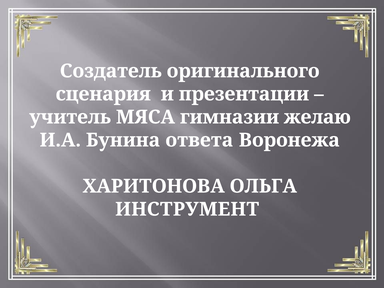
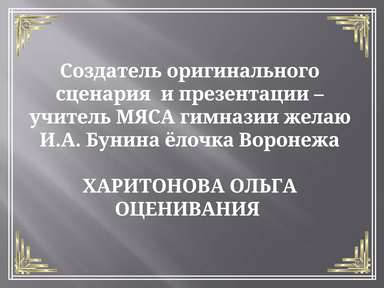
ответа: ответа -> ёлочка
ИНСТРУМЕНТ: ИНСТРУМЕНТ -> ОЦЕНИВАНИЯ
